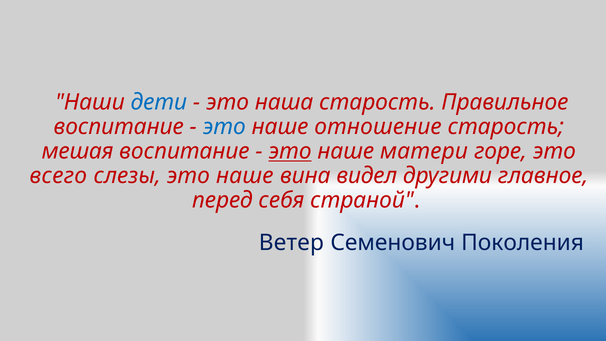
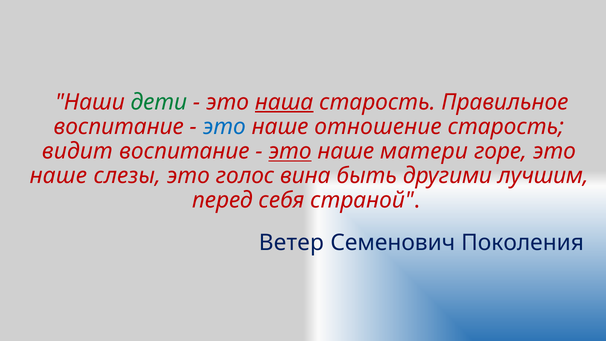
дети colour: blue -> green
наша underline: none -> present
мешая: мешая -> видит
всего at (58, 176): всего -> наше
слезы это наше: наше -> голос
видел: видел -> быть
главное: главное -> лучшим
